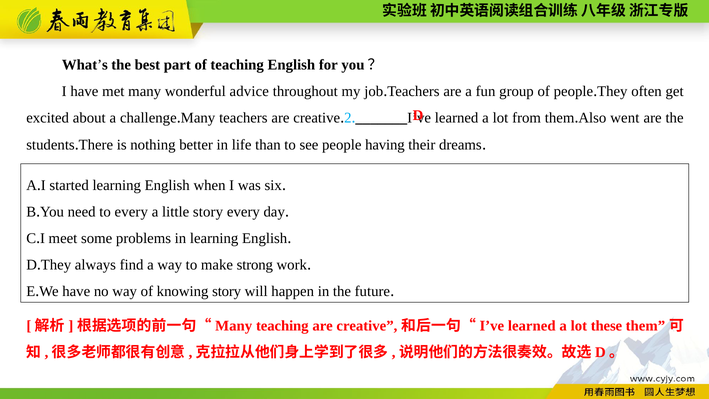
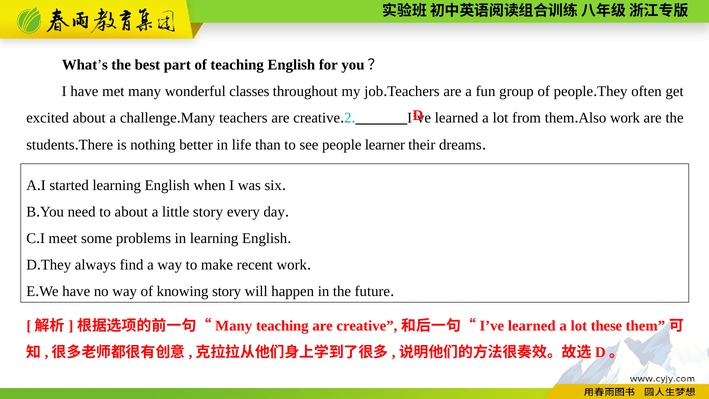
advice: advice -> classes
went at (625, 118): went -> work
having: having -> learner
to every: every -> about
strong: strong -> recent
